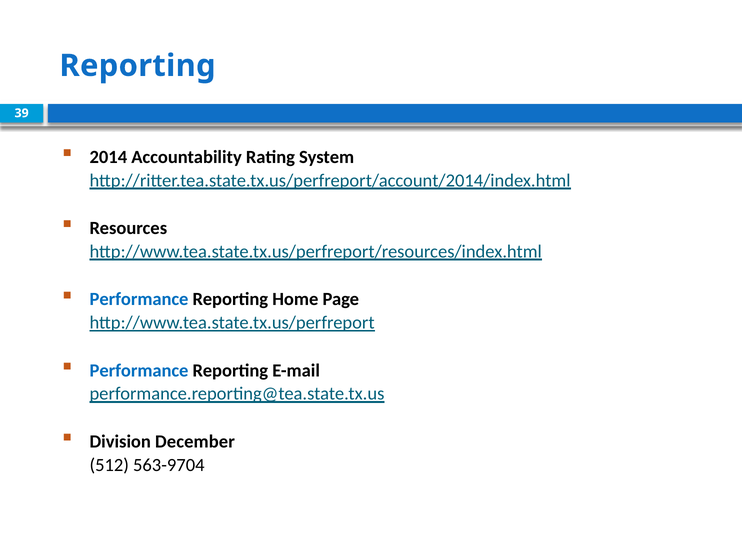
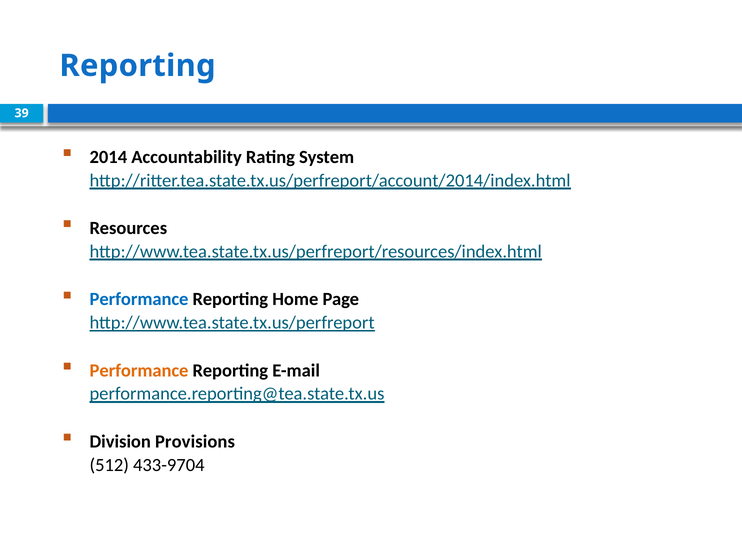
Performance at (139, 370) colour: blue -> orange
December: December -> Provisions
563-9704: 563-9704 -> 433-9704
